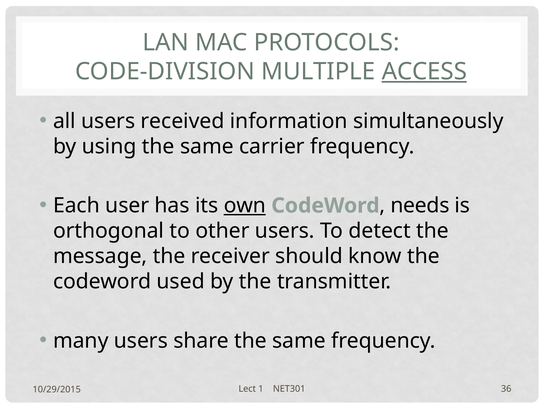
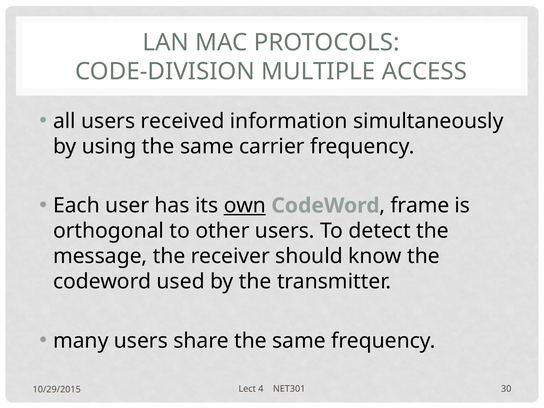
ACCESS underline: present -> none
needs: needs -> frame
1: 1 -> 4
36: 36 -> 30
